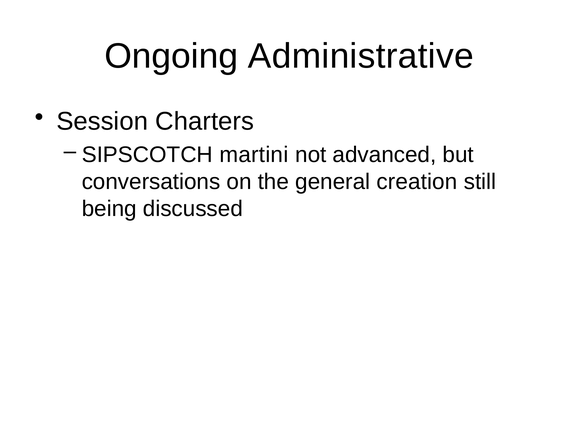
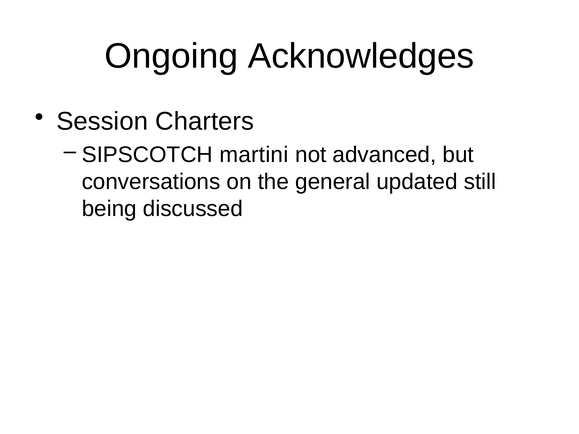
Administrative: Administrative -> Acknowledges
creation: creation -> updated
